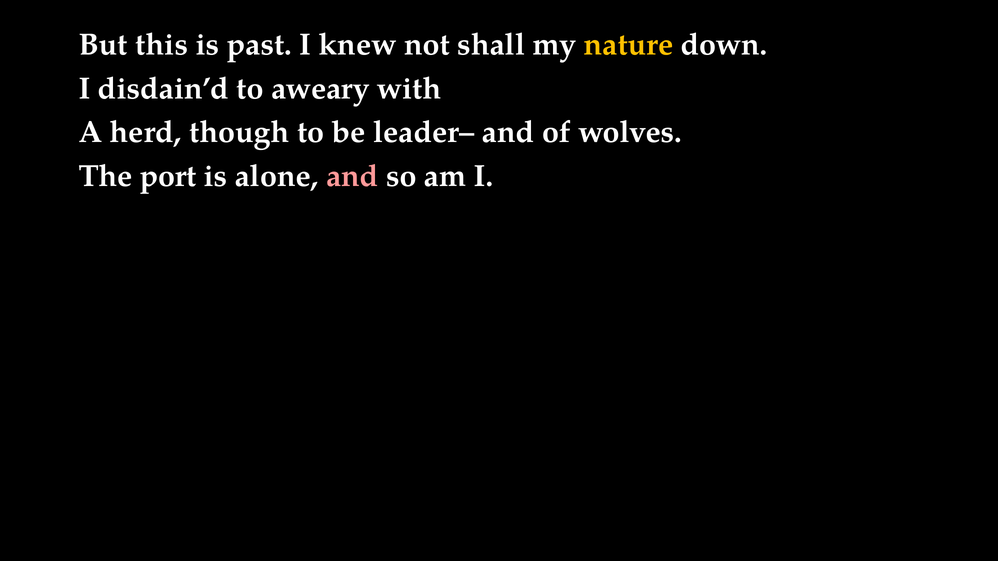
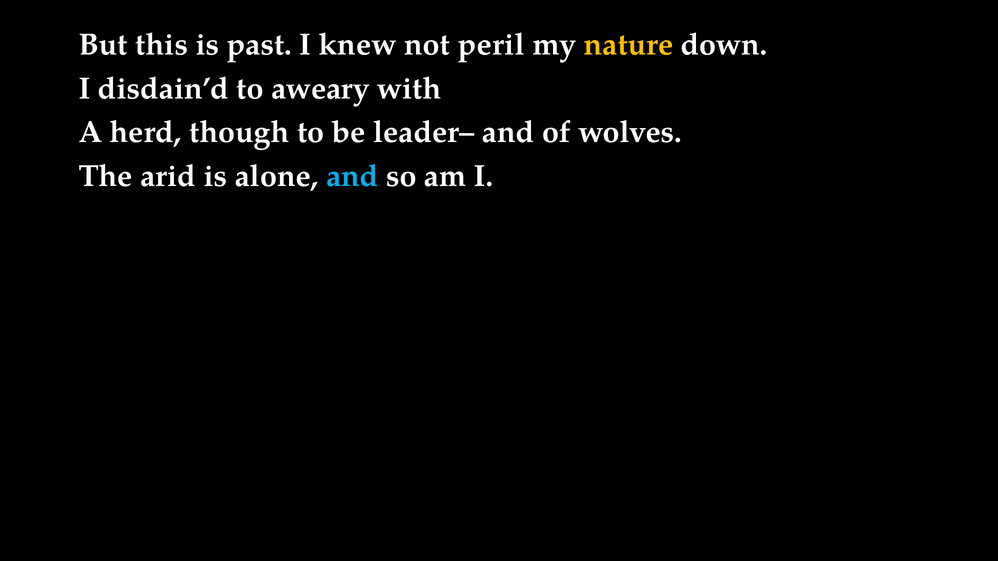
shall: shall -> peril
port: port -> arid
and at (352, 176) colour: pink -> light blue
